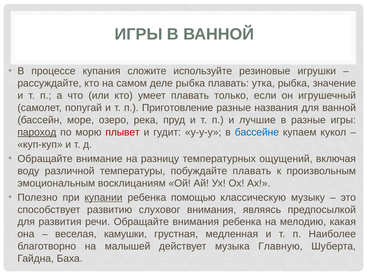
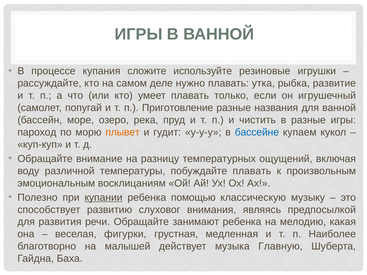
деле рыбка: рыбка -> нужно
значение: значение -> развитие
лучшие: лучшие -> чистить
пароход underline: present -> none
плывет colour: red -> orange
Обращайте внимания: внимания -> занимают
камушки: камушки -> фигурки
